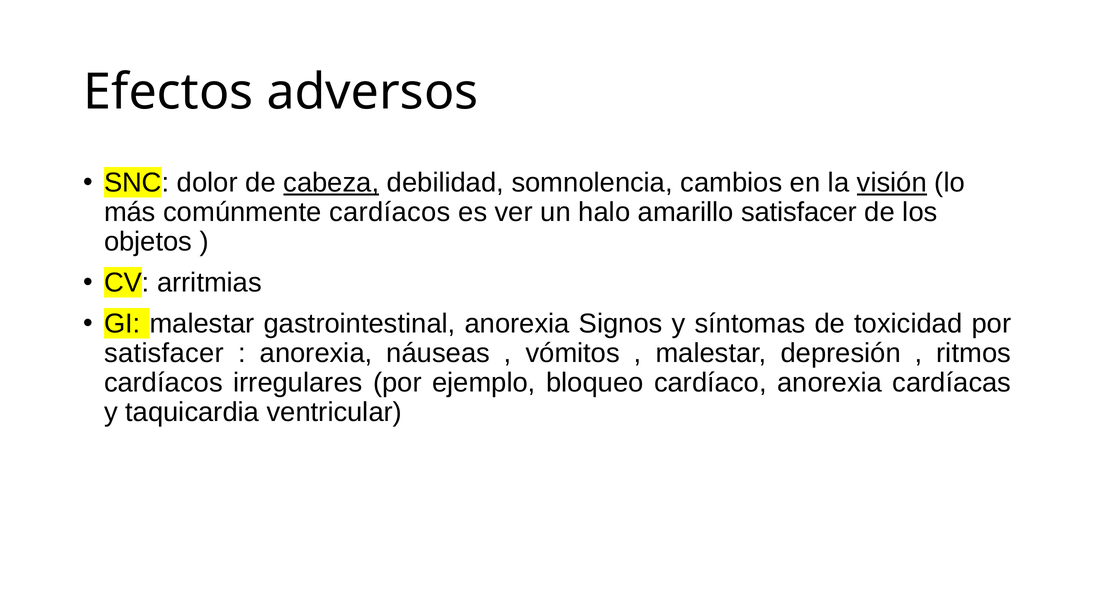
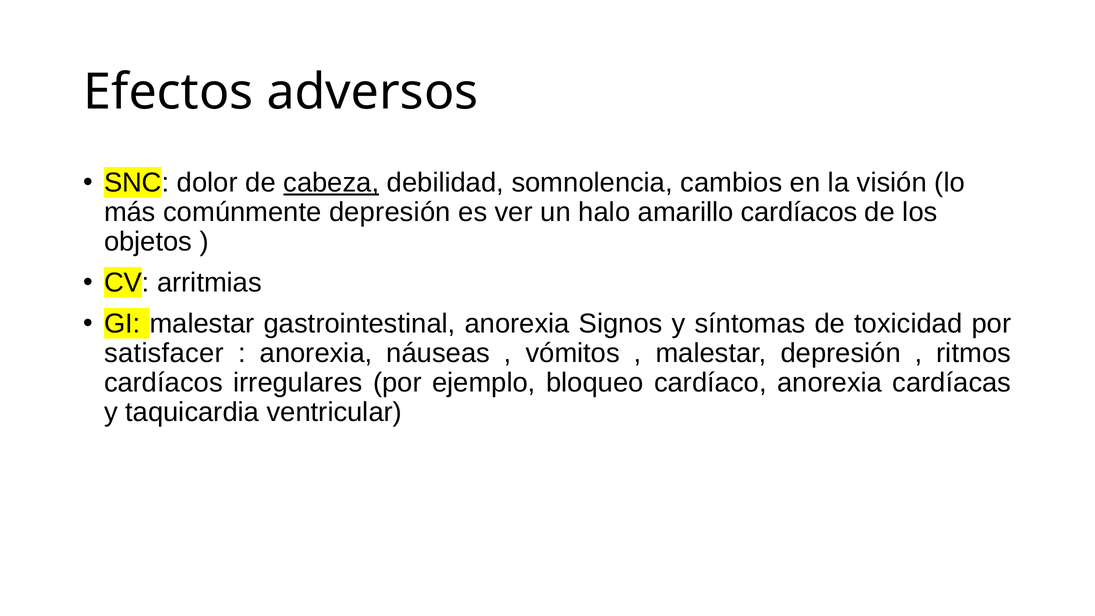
visión underline: present -> none
comúnmente cardíacos: cardíacos -> depresión
amarillo satisfacer: satisfacer -> cardíacos
